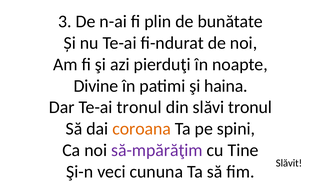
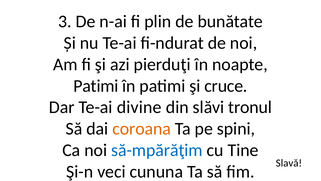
Divine at (96, 86): Divine -> Patimi
haina: haina -> cruce
Te-ai tronul: tronul -> divine
să-mpărăţim colour: purple -> blue
Slăvit: Slăvit -> Slavă
